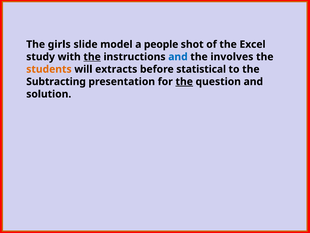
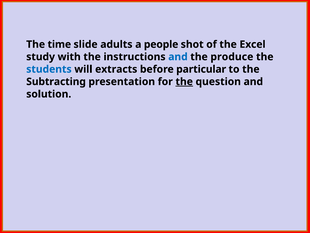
girls: girls -> time
model: model -> adults
the at (92, 57) underline: present -> none
involves: involves -> produce
students colour: orange -> blue
statistical: statistical -> particular
